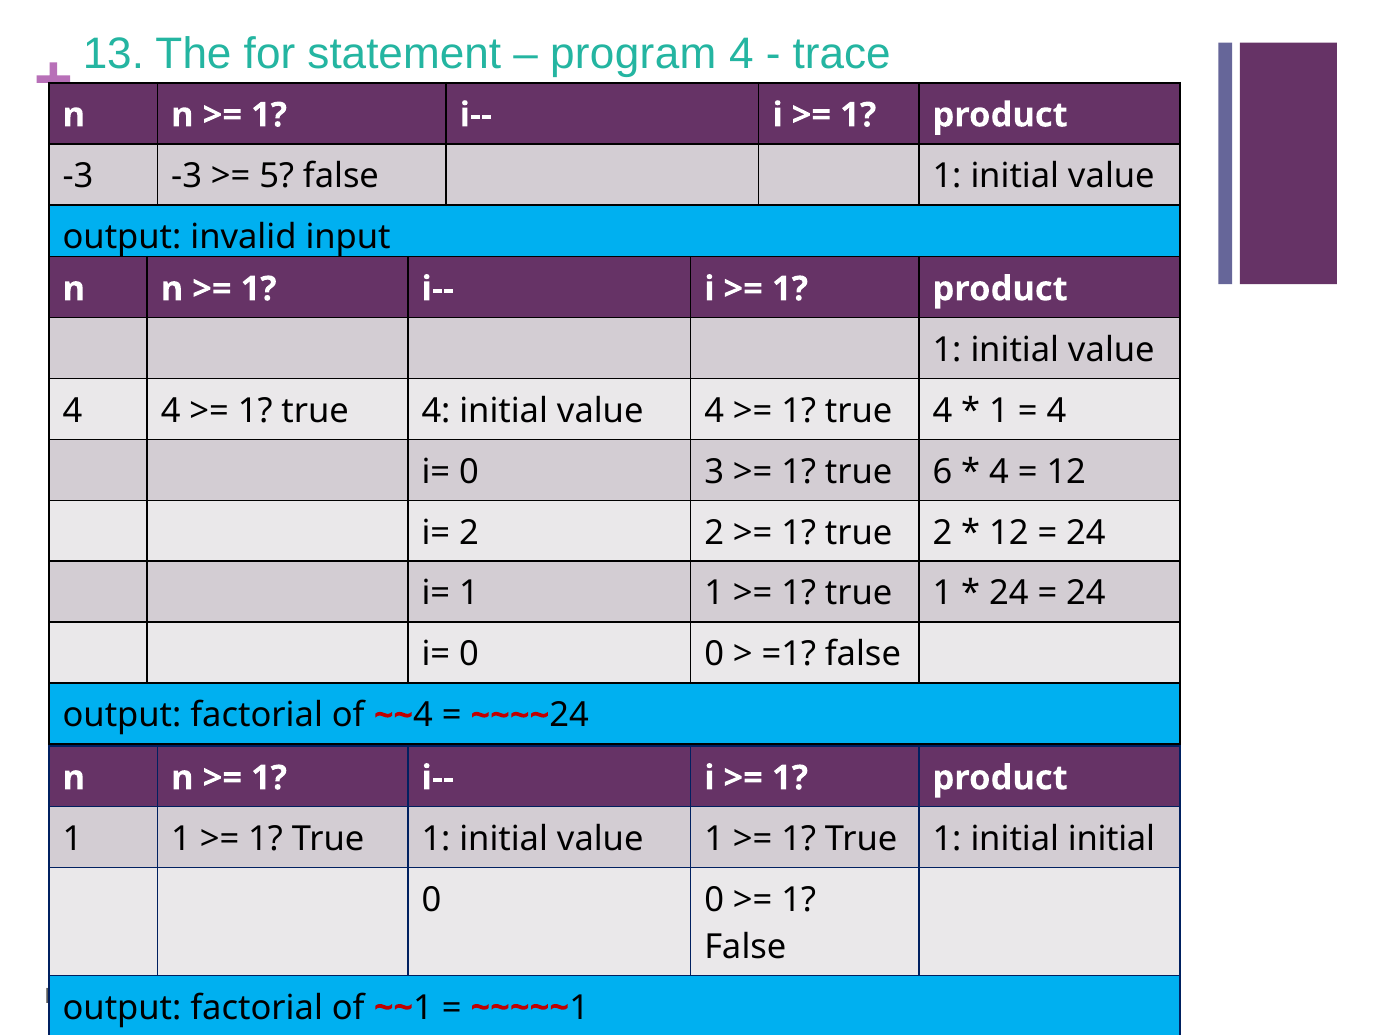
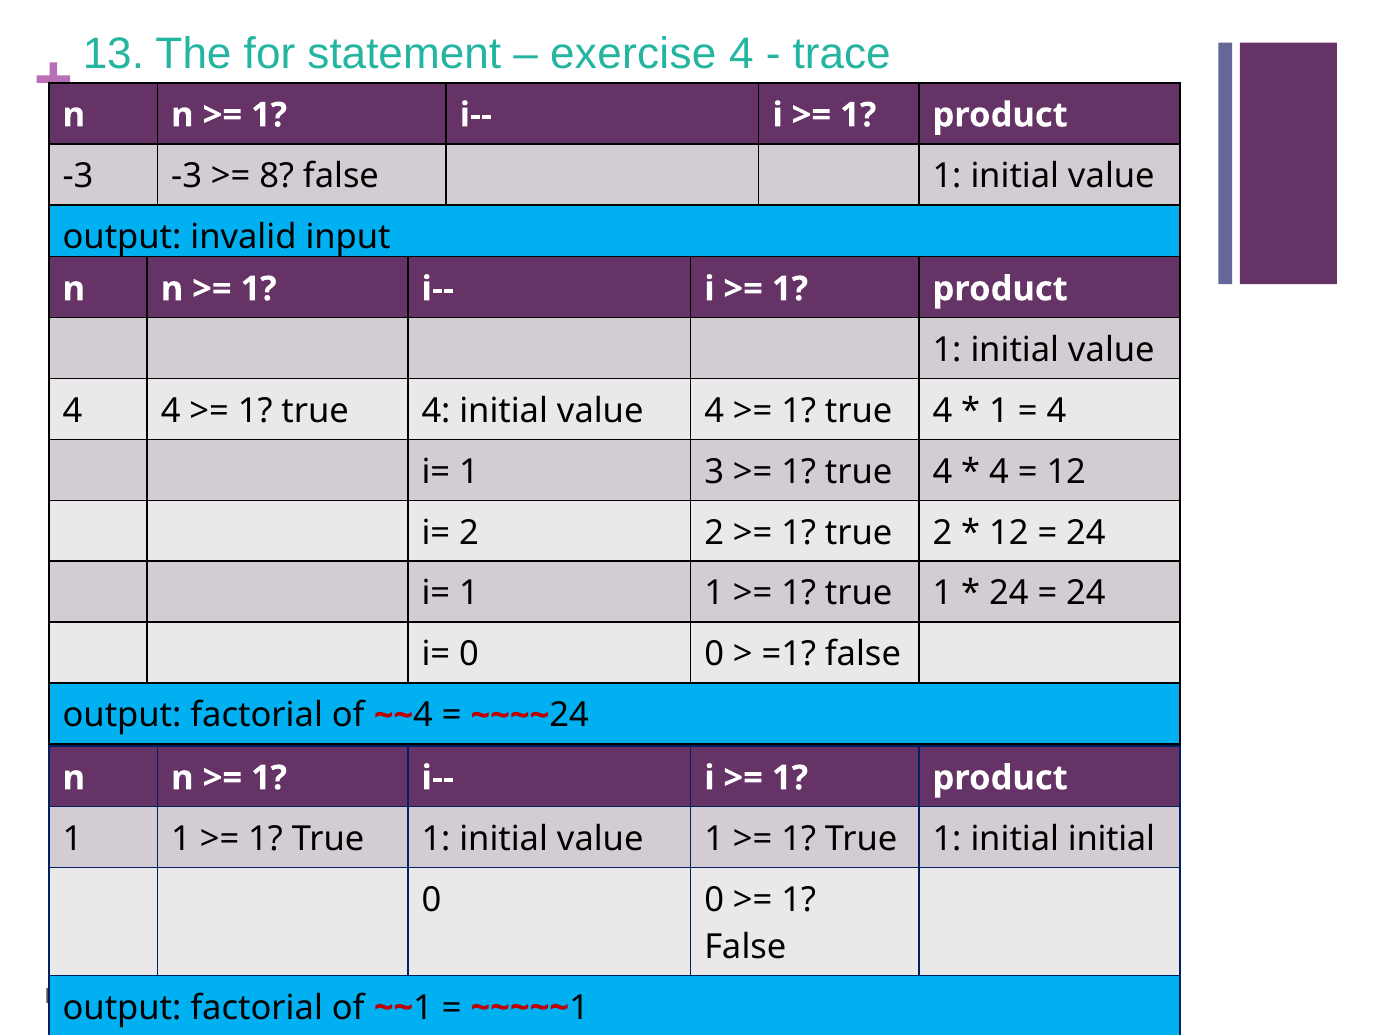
program: program -> exercise
5: 5 -> 8
0 at (469, 472): 0 -> 1
6 at (942, 472): 6 -> 4
